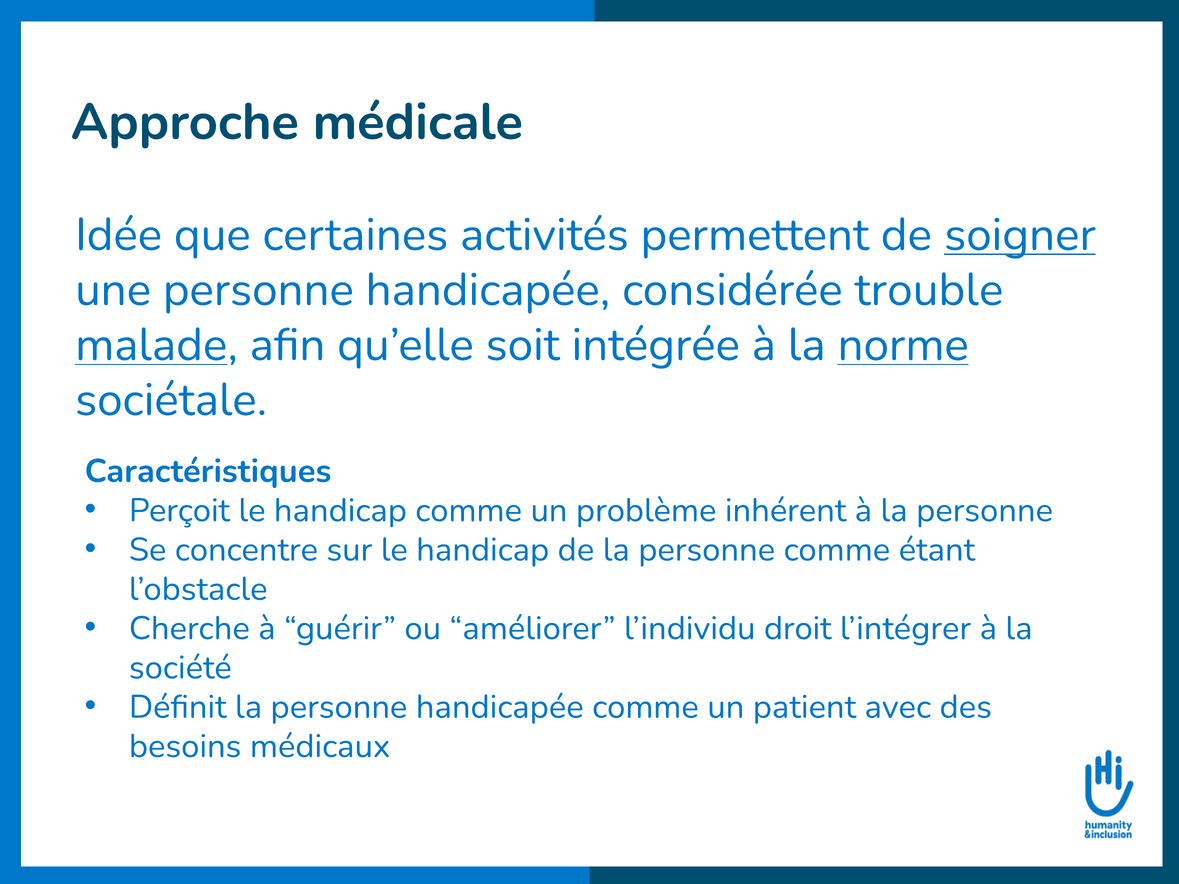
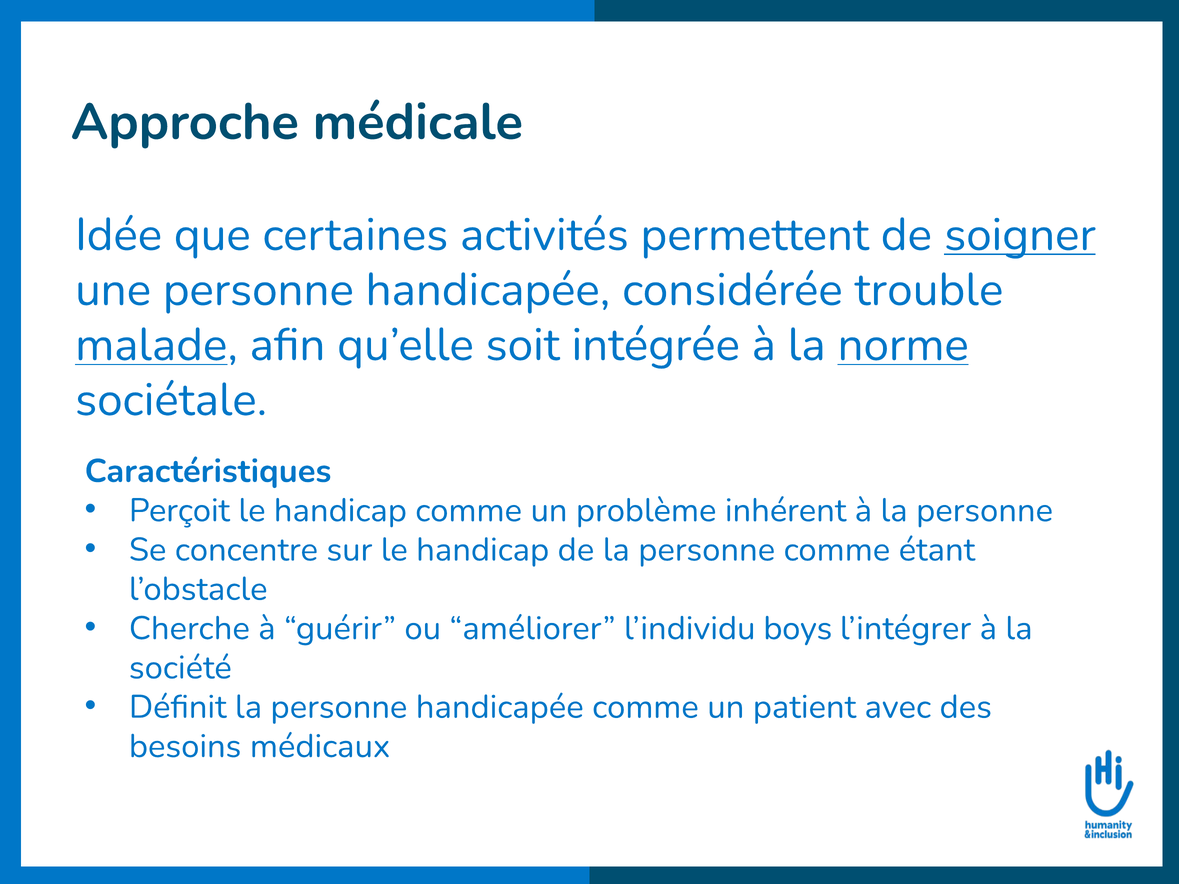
droit: droit -> boys
